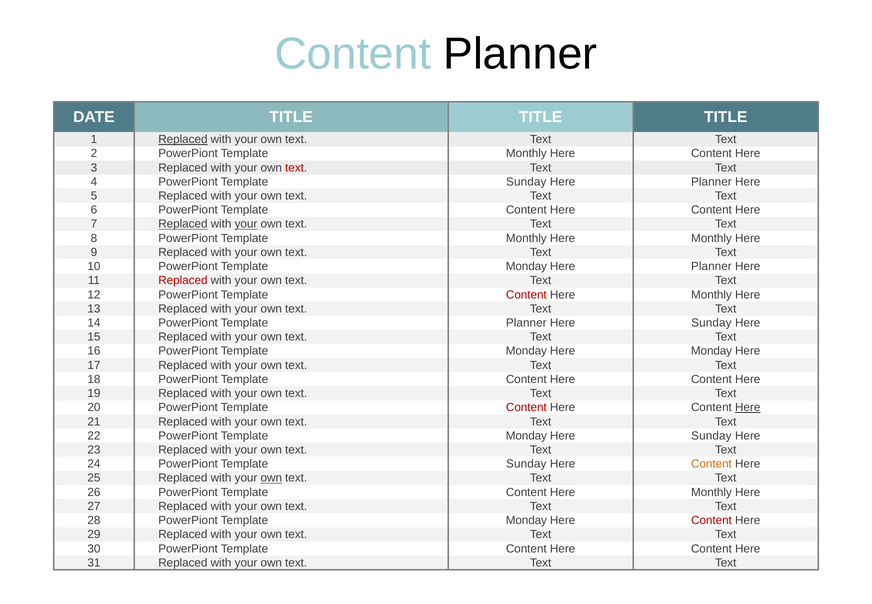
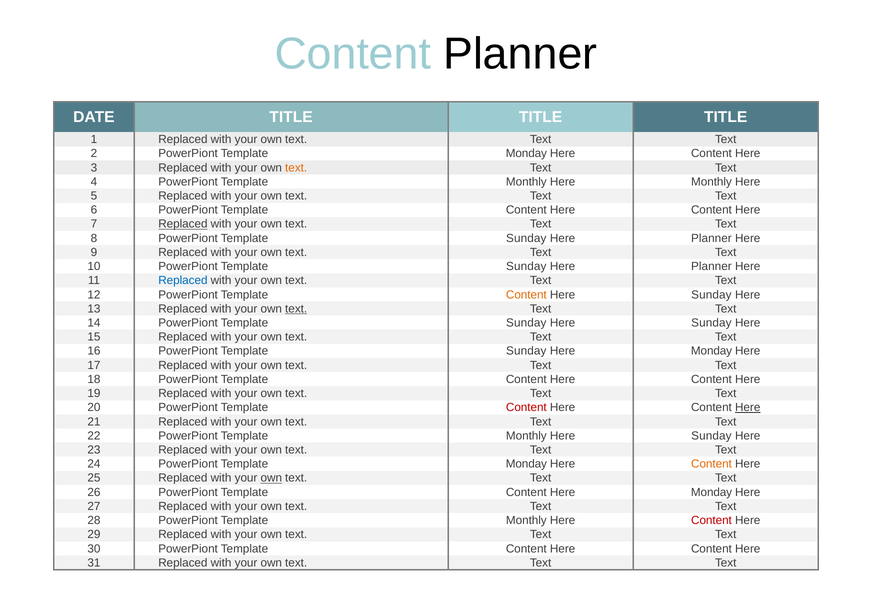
Replaced at (183, 139) underline: present -> none
2 PowerPiont Template Monthly: Monthly -> Monday
text at (296, 168) colour: red -> orange
4 PowerPiont Template Sunday: Sunday -> Monthly
Planner at (711, 182): Planner -> Monthly
your at (246, 224) underline: present -> none
8 PowerPiont Template Monthly: Monthly -> Sunday
Monthly at (711, 238): Monthly -> Planner
10 PowerPiont Template Monday: Monday -> Sunday
Replaced at (183, 280) colour: red -> blue
Content at (526, 295) colour: red -> orange
Monthly at (711, 295): Monthly -> Sunday
text at (296, 309) underline: none -> present
14 PowerPiont Template Planner: Planner -> Sunday
16 PowerPiont Template Monday: Monday -> Sunday
22 PowerPiont Template Monday: Monday -> Monthly
24 PowerPiont Template Sunday: Sunday -> Monday
Monthly at (711, 492): Monthly -> Monday
28 PowerPiont Template Monday: Monday -> Monthly
